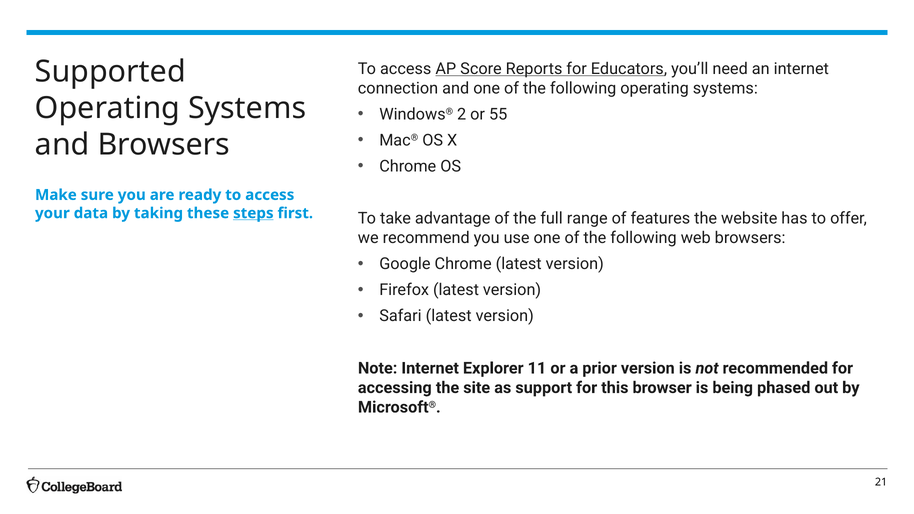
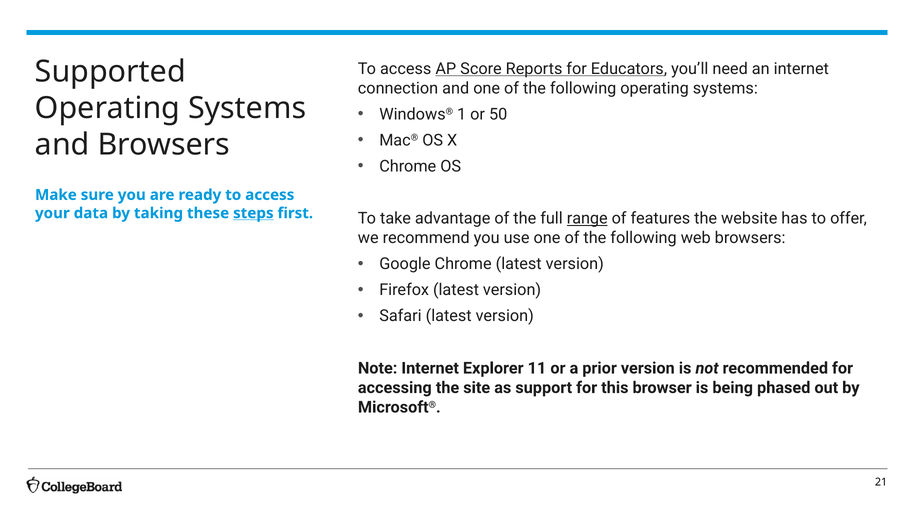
2: 2 -> 1
55: 55 -> 50
range underline: none -> present
